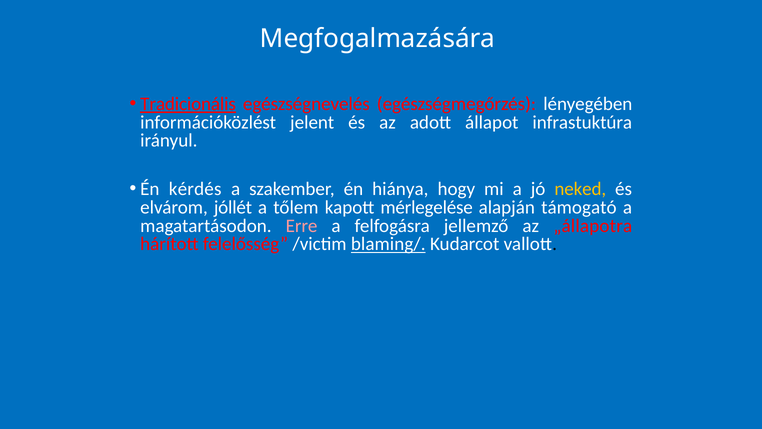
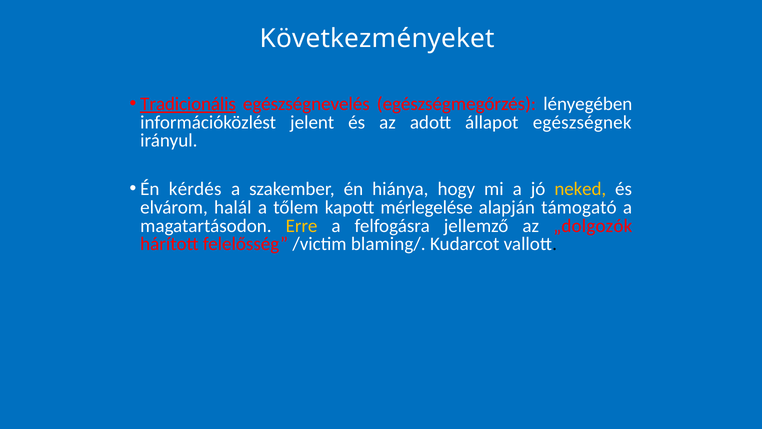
Megfogalmazására: Megfogalmazására -> Következményeket
infrastuktúra: infrastuktúra -> egészségnek
jóllét: jóllét -> halál
Erre colour: pink -> yellow
„állapotra: „állapotra -> „dolgozók
blaming/ underline: present -> none
